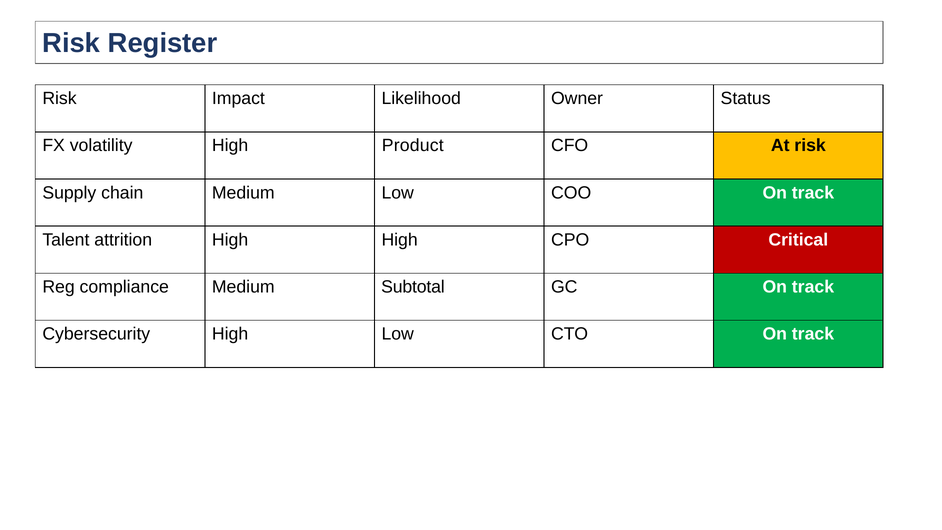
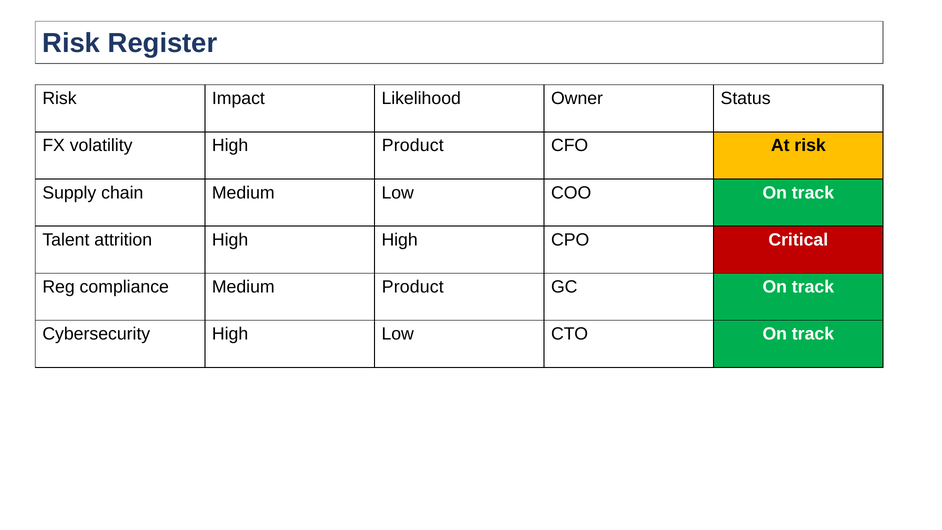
Medium Subtotal: Subtotal -> Product
